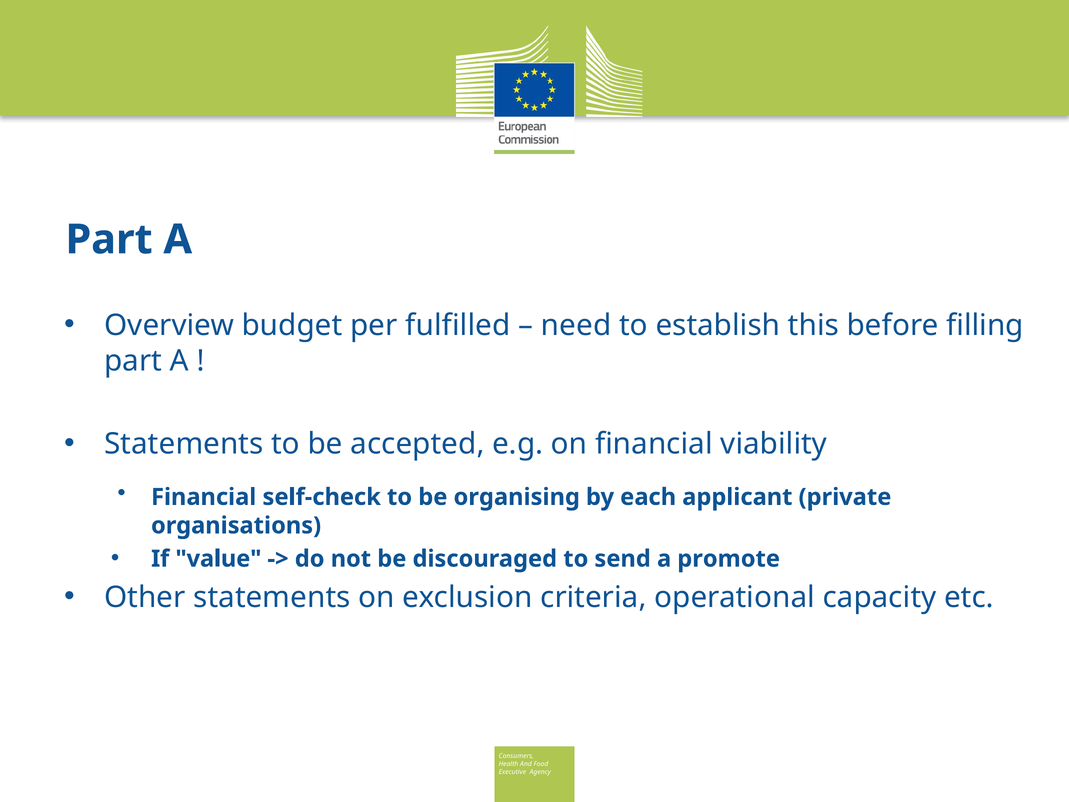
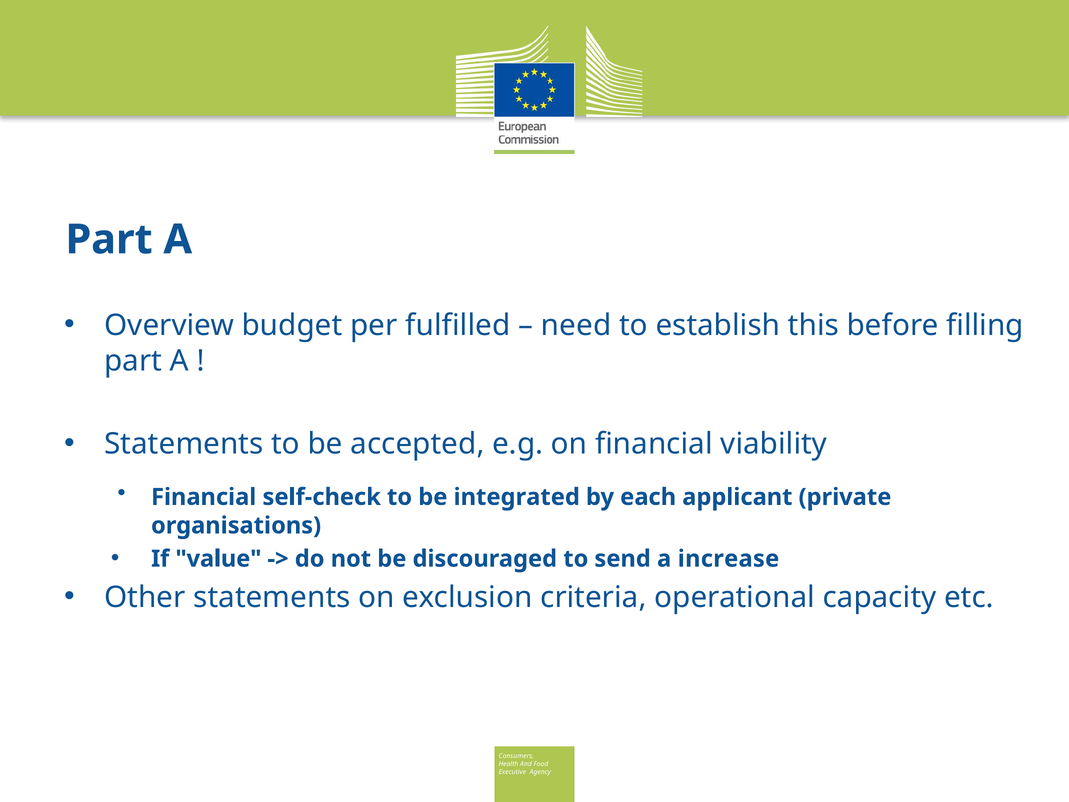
organising: organising -> integrated
promote: promote -> increase
